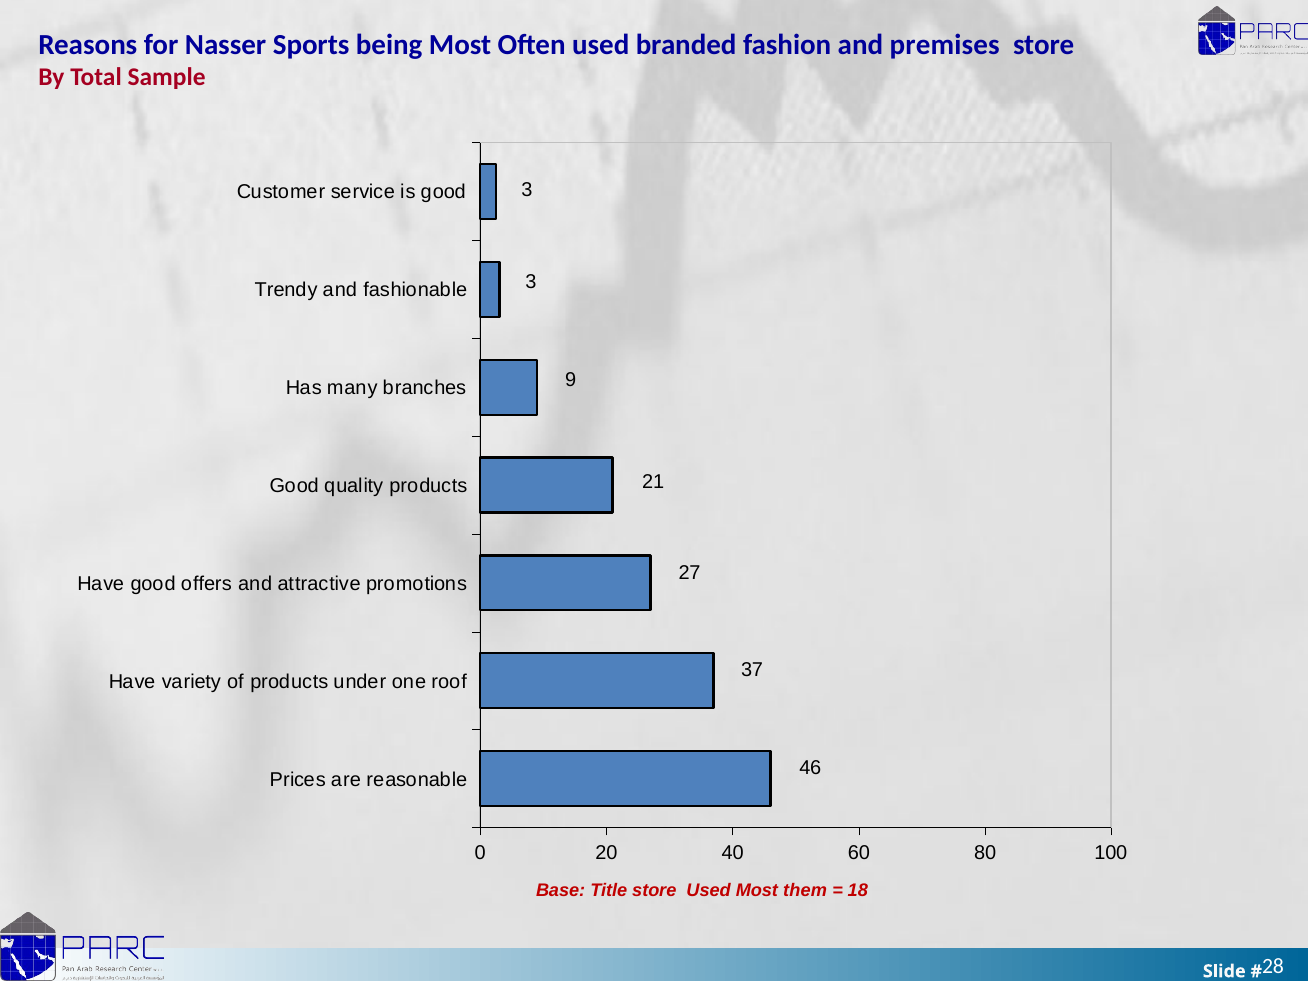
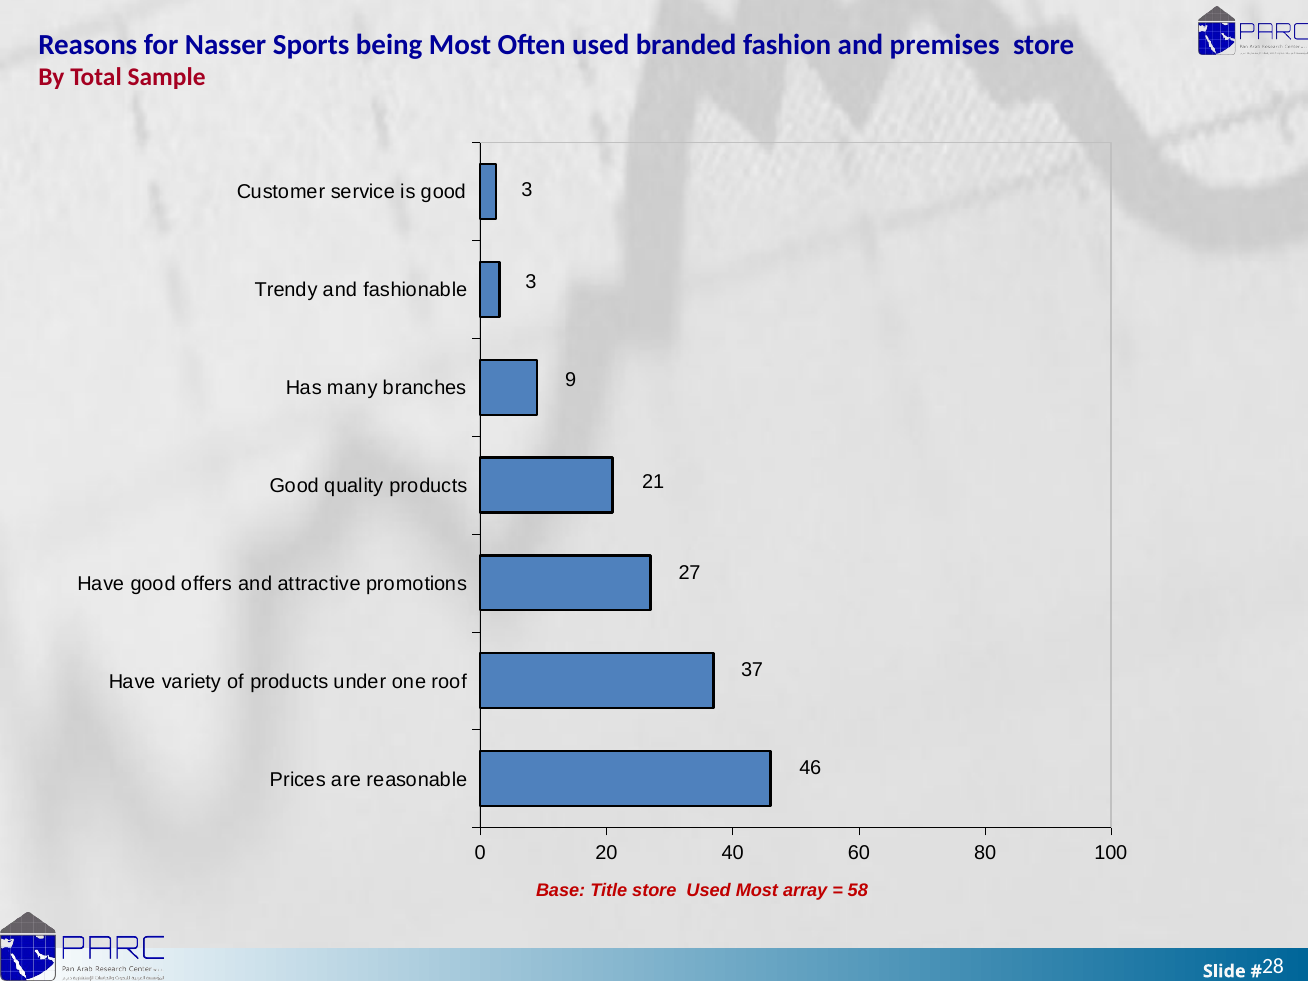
them: them -> array
18: 18 -> 58
